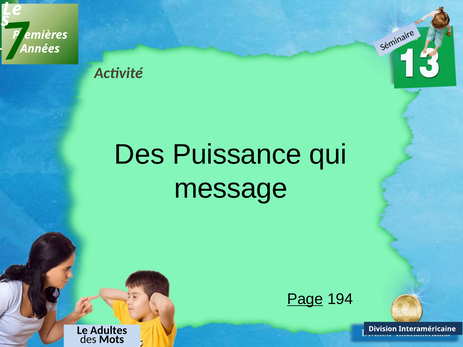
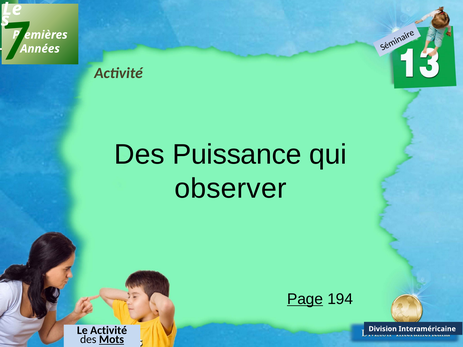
message: message -> observer
Le Adultes: Adultes -> Activité
Mots underline: none -> present
